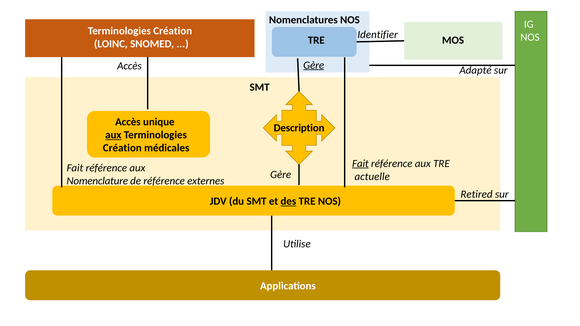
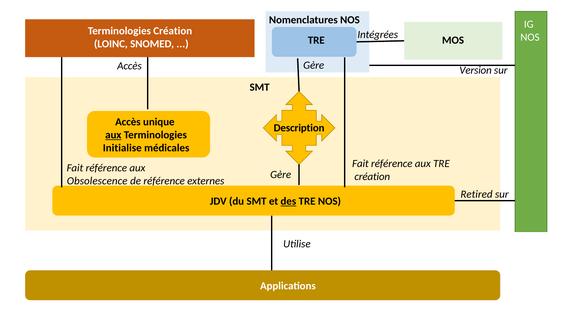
Identifier: Identifier -> Intégrées
Gère at (314, 65) underline: present -> none
Adapté: Adapté -> Version
Création at (122, 148): Création -> Initialise
Fait at (360, 164) underline: present -> none
actuelle at (372, 177): actuelle -> création
Nomenclature: Nomenclature -> Obsolescence
